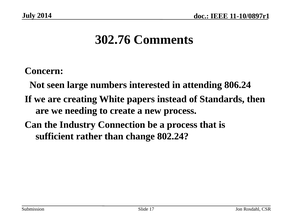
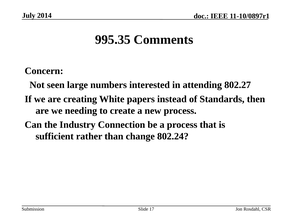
302.76: 302.76 -> 995.35
806.24: 806.24 -> 802.27
